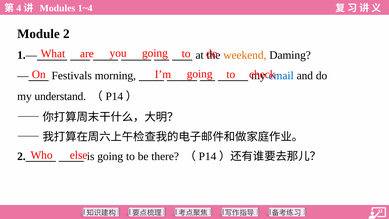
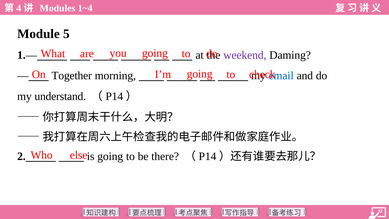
Module 2: 2 -> 5
weekend colour: orange -> purple
Festivals: Festivals -> Together
